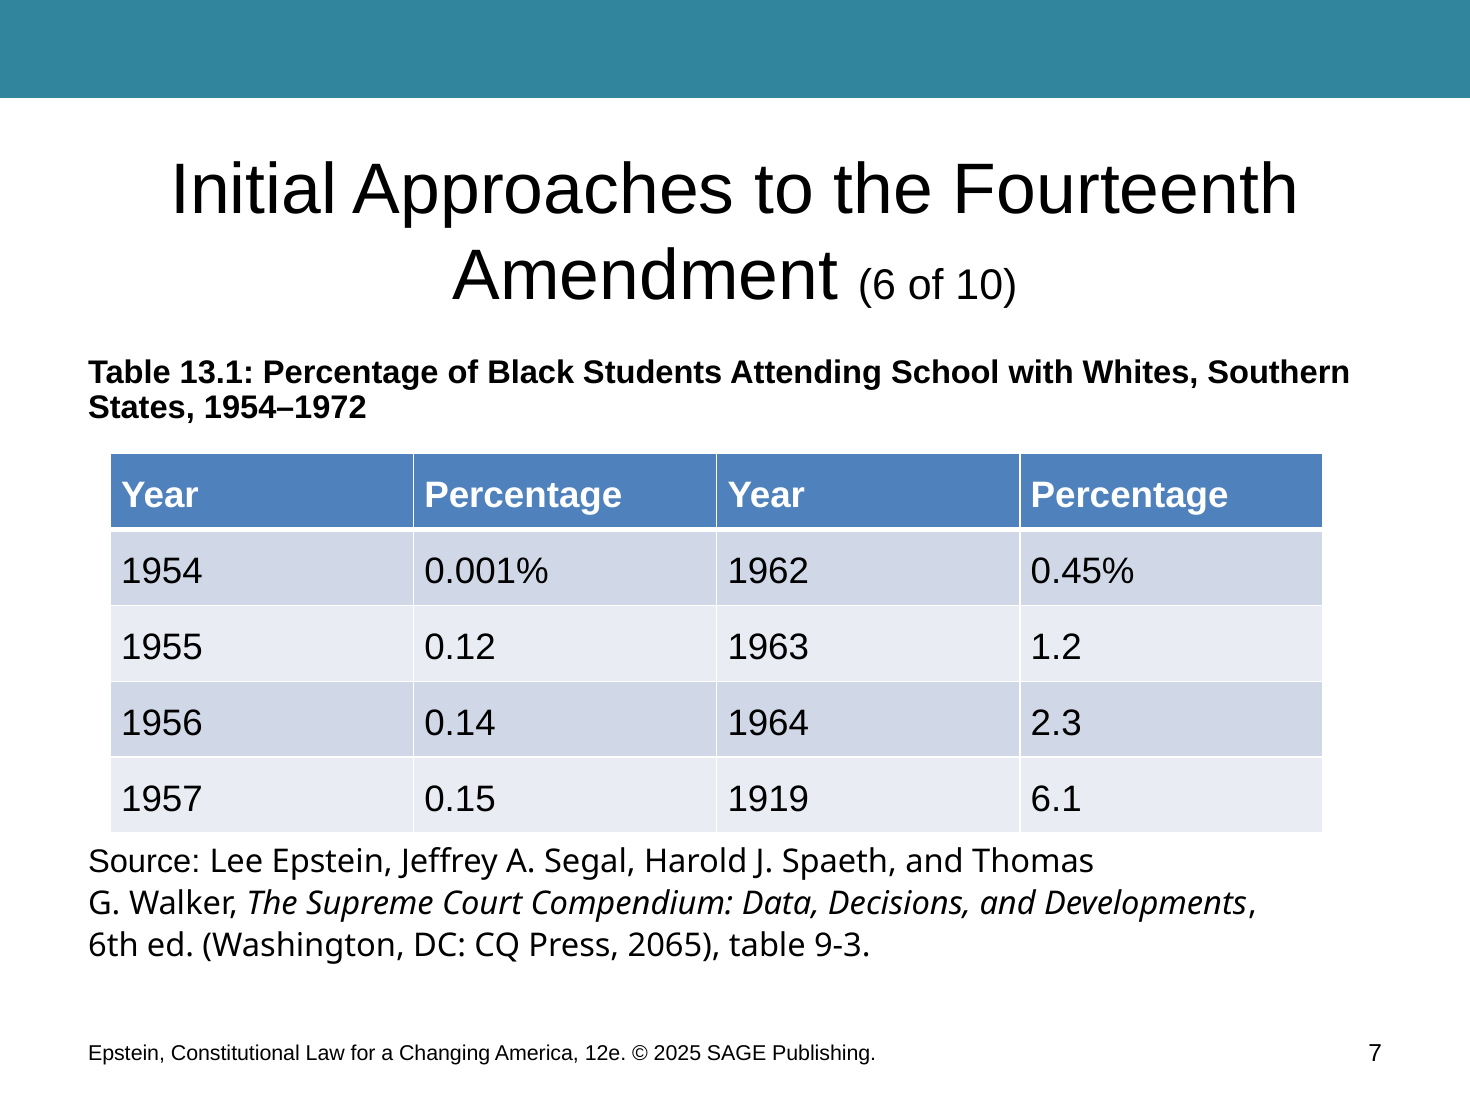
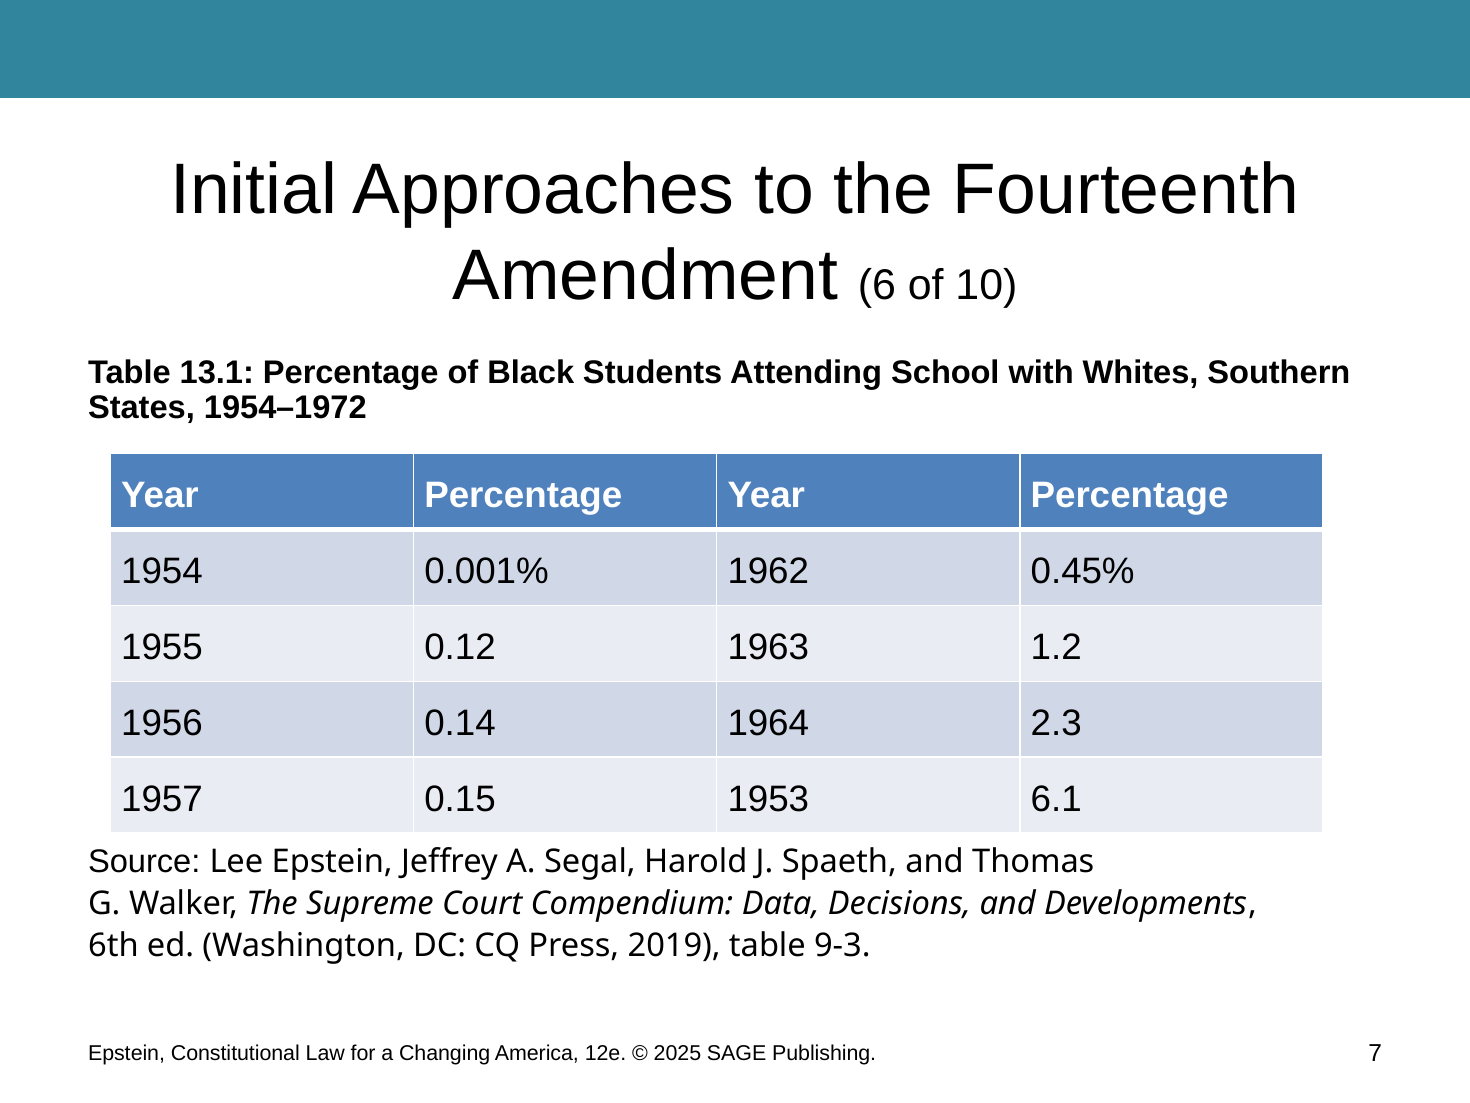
1919: 1919 -> 1953
2065: 2065 -> 2019
